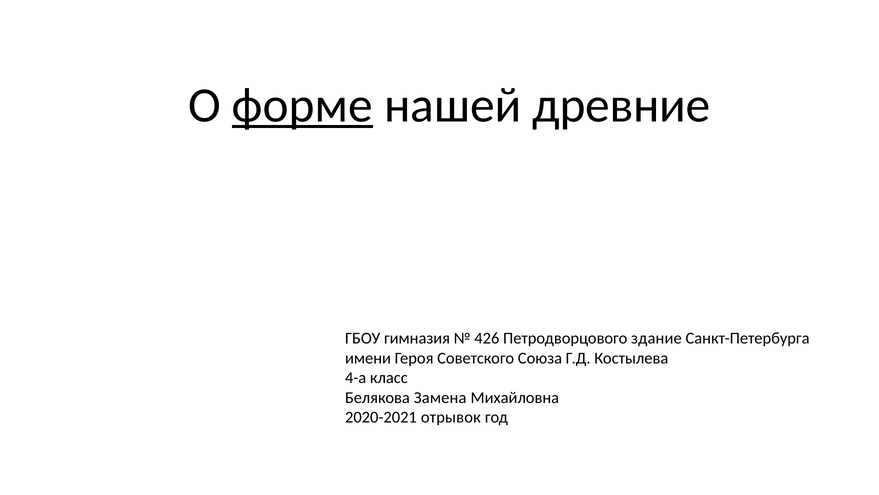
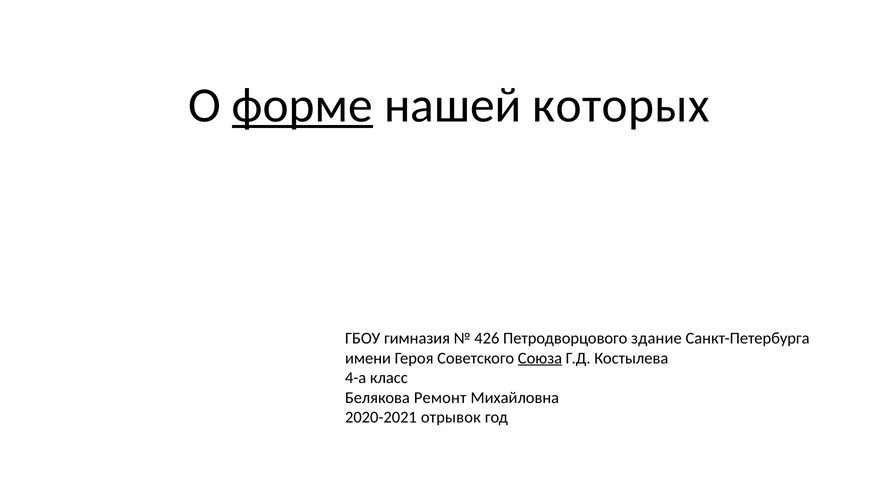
древние: древние -> которых
Союза underline: none -> present
Замена: Замена -> Ремонт
